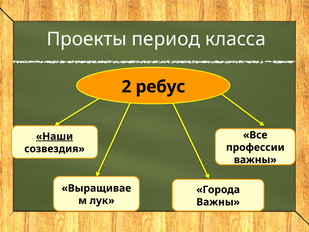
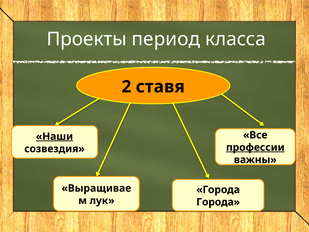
ребус: ребус -> ставя
профессии underline: none -> present
Важны at (218, 202): Важны -> Города
